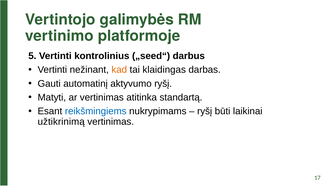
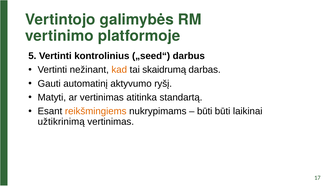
klaidingas: klaidingas -> skaidrumą
reikšmingiems colour: blue -> orange
ryšį at (205, 111): ryšį -> būti
